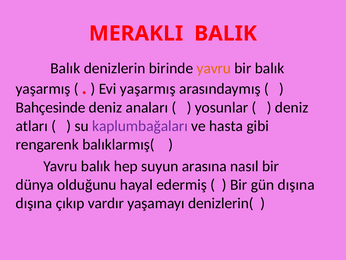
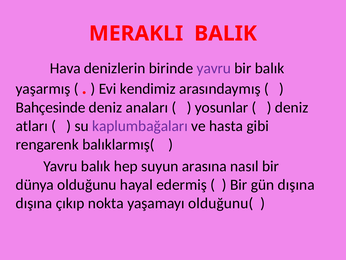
Balık at (65, 68): Balık -> Hava
yavru at (214, 68) colour: orange -> purple
Evi yaşarmış: yaşarmış -> kendimiz
vardır: vardır -> nokta
denizlerin(: denizlerin( -> olduğunu(
